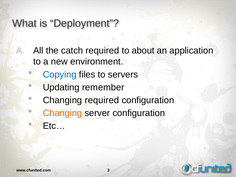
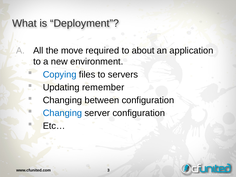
catch: catch -> move
Changing required: required -> between
Changing at (62, 113) colour: orange -> blue
